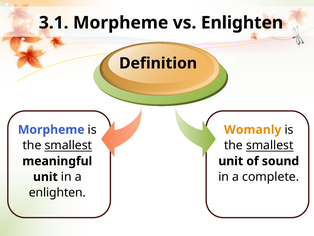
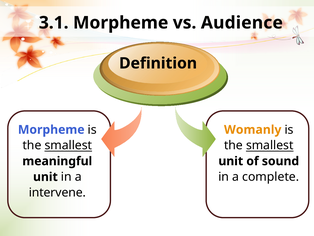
vs Enlighten: Enlighten -> Audience
enlighten at (57, 192): enlighten -> intervene
